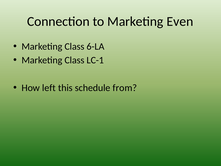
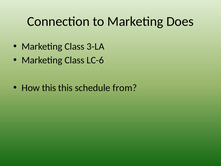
Even: Even -> Does
6-LA: 6-LA -> 3-LA
LC-1: LC-1 -> LC-6
How left: left -> this
